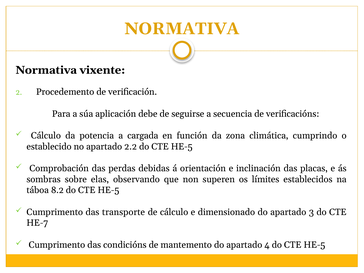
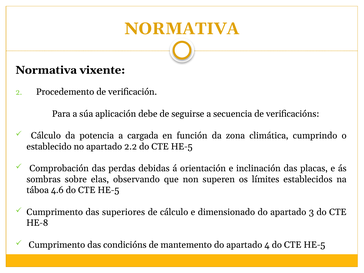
8.2: 8.2 -> 4.6
transporte: transporte -> superiores
HE-7: HE-7 -> HE-8
